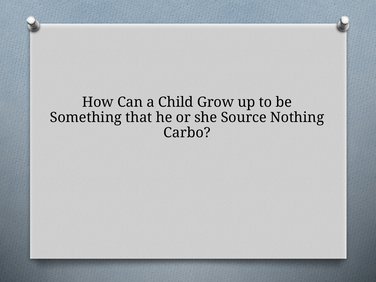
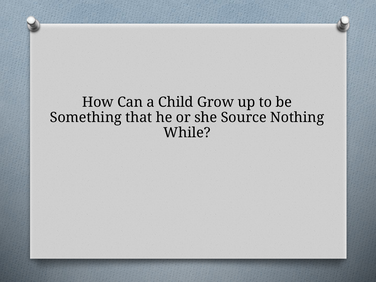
Carbo: Carbo -> While
